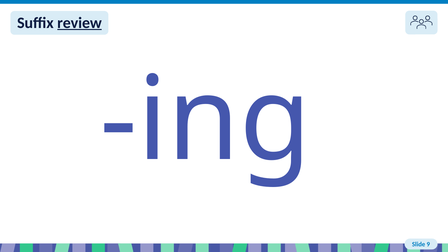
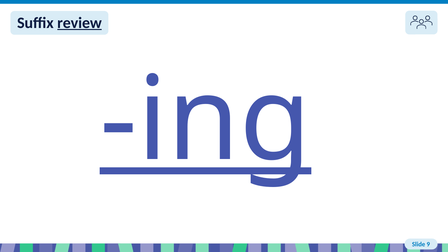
ing underline: none -> present
